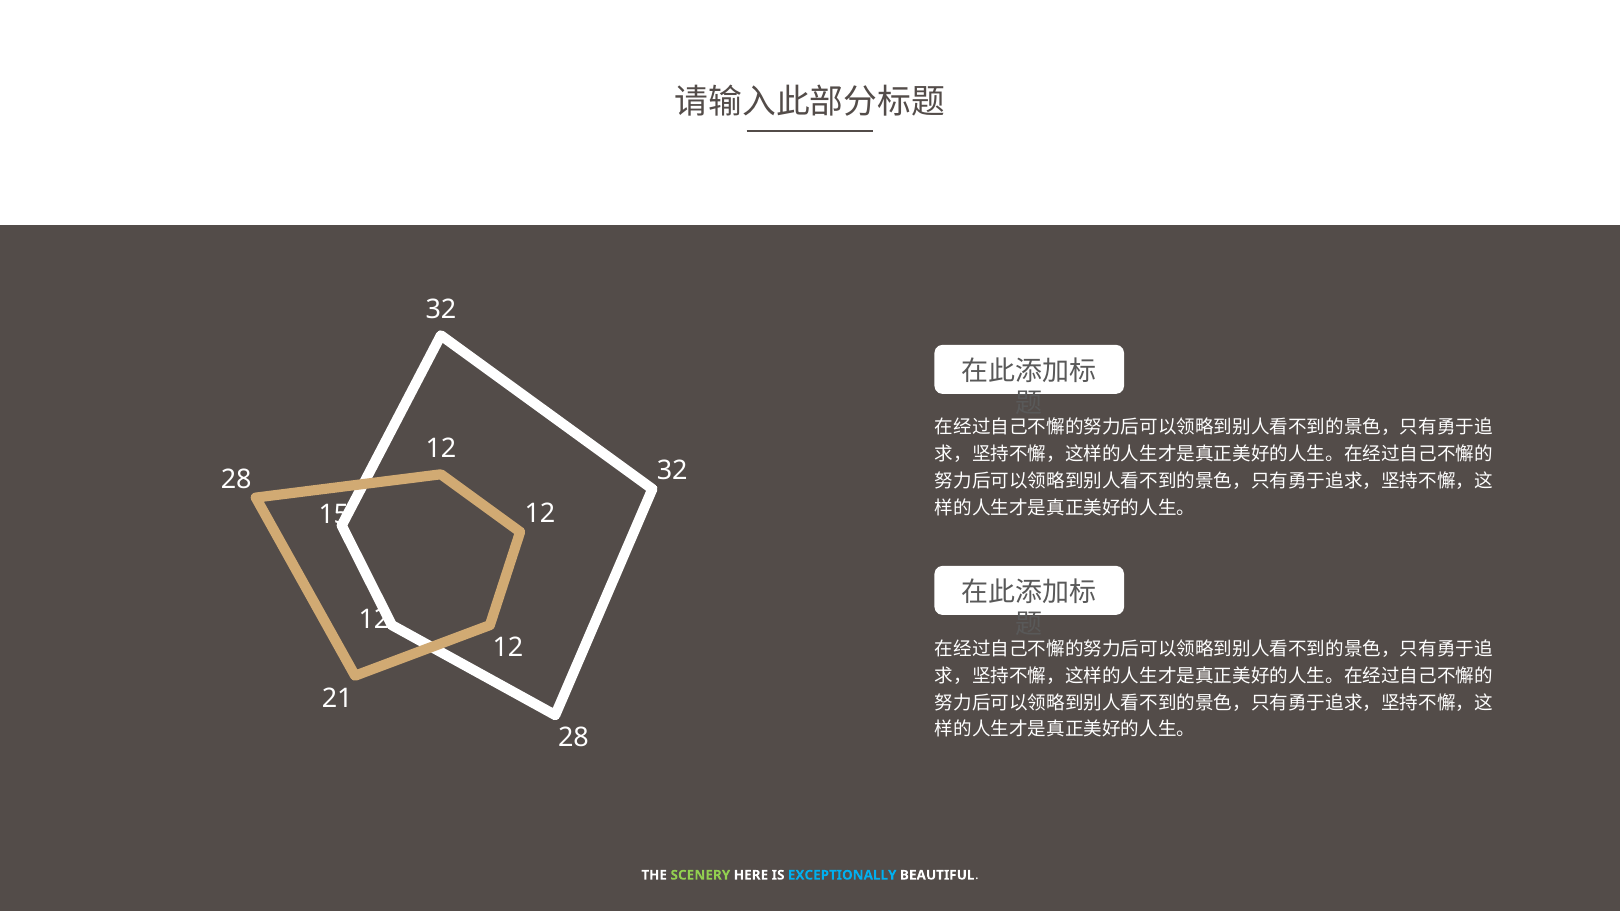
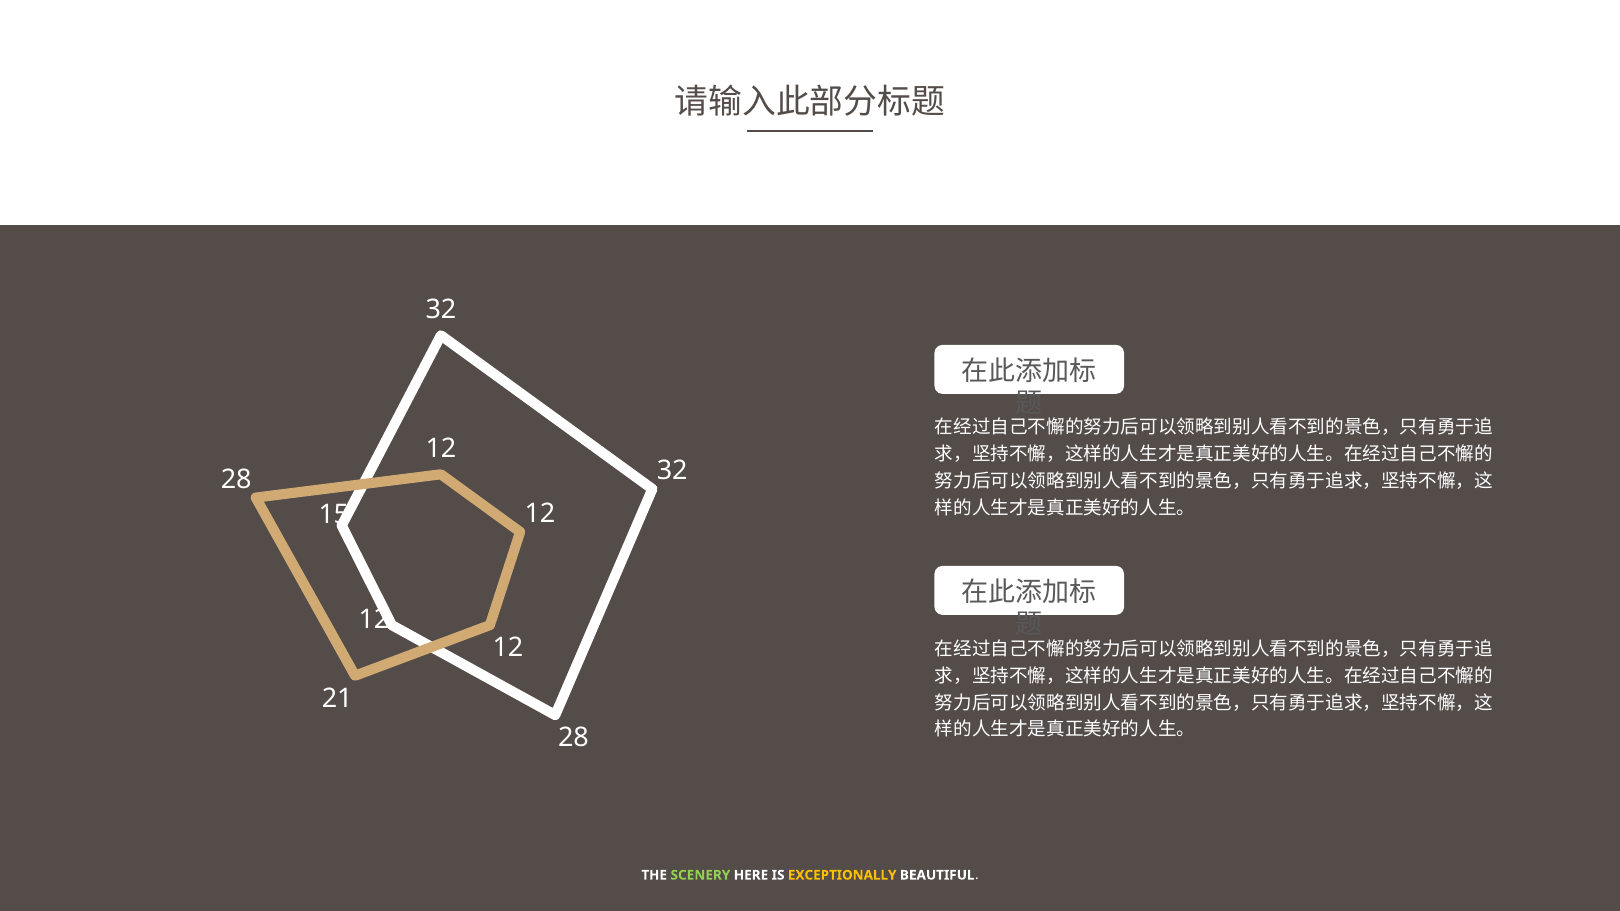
EXCEPTIONALLY colour: light blue -> yellow
